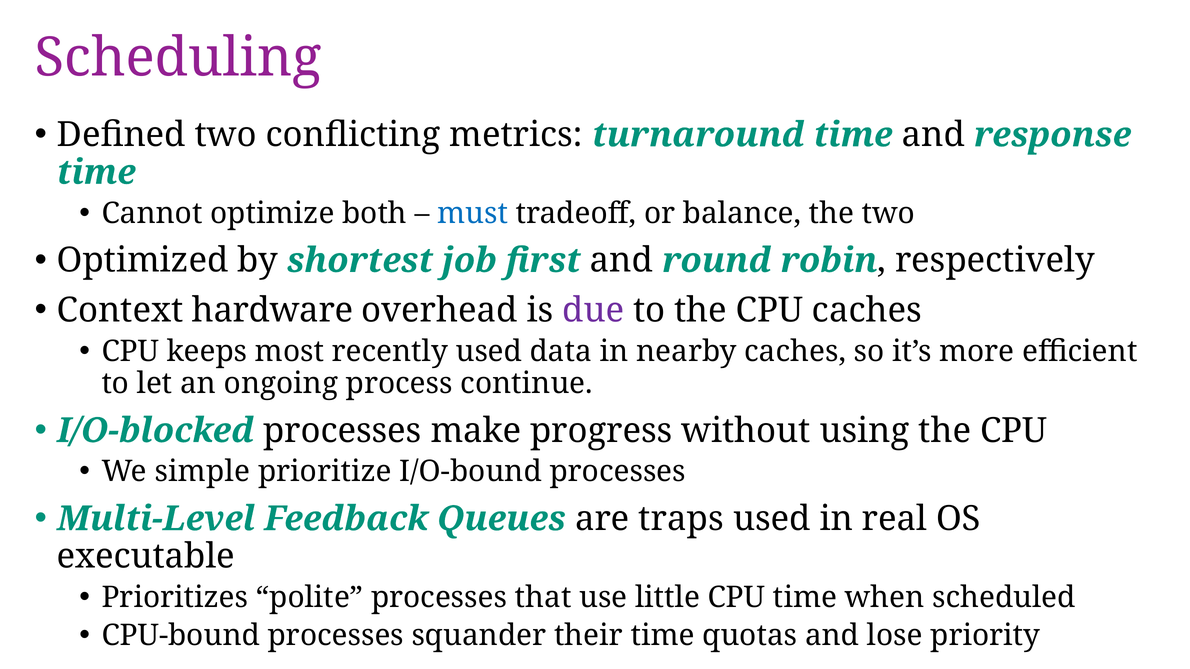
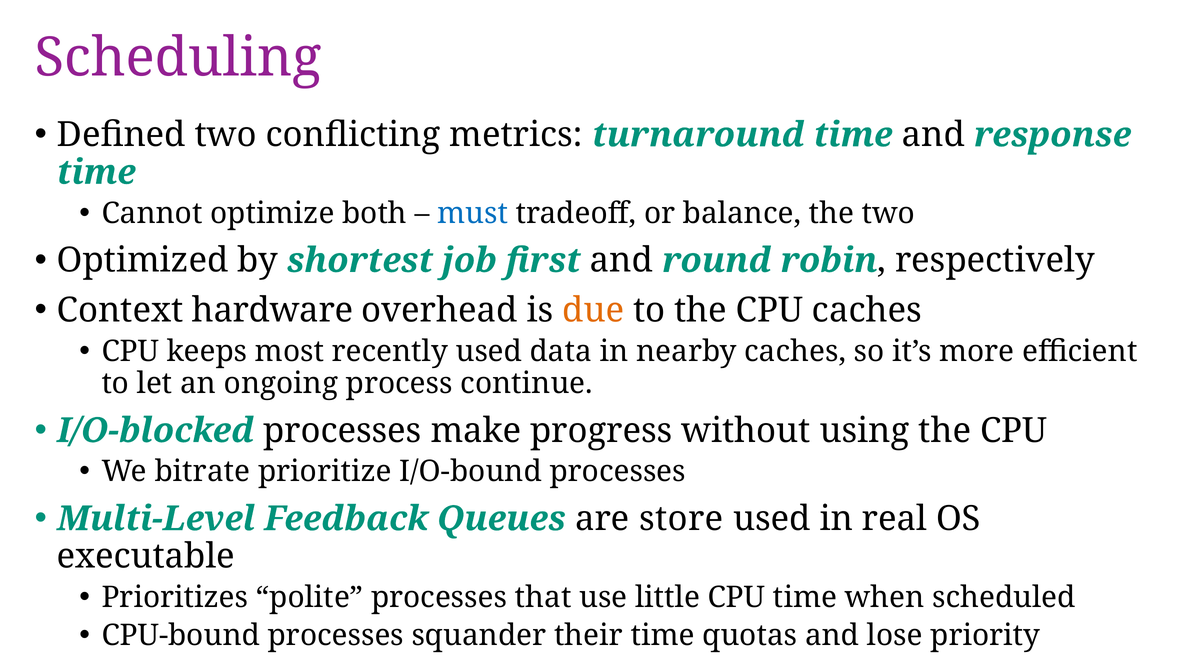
due colour: purple -> orange
simple: simple -> bitrate
traps: traps -> store
